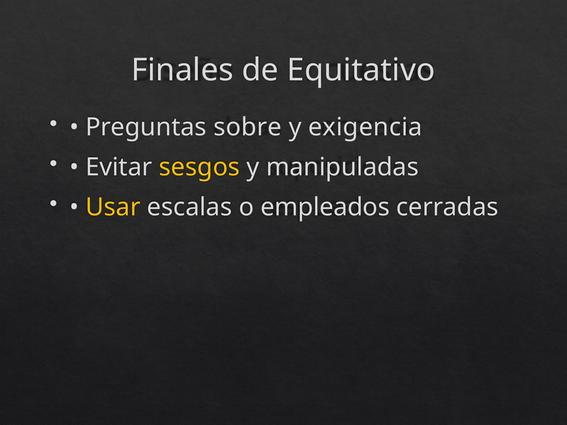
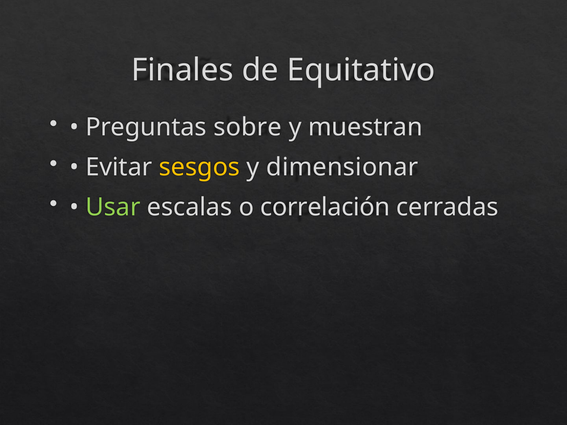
exigencia: exigencia -> muestran
manipuladas: manipuladas -> dimensionar
Usar colour: yellow -> light green
empleados: empleados -> correlación
